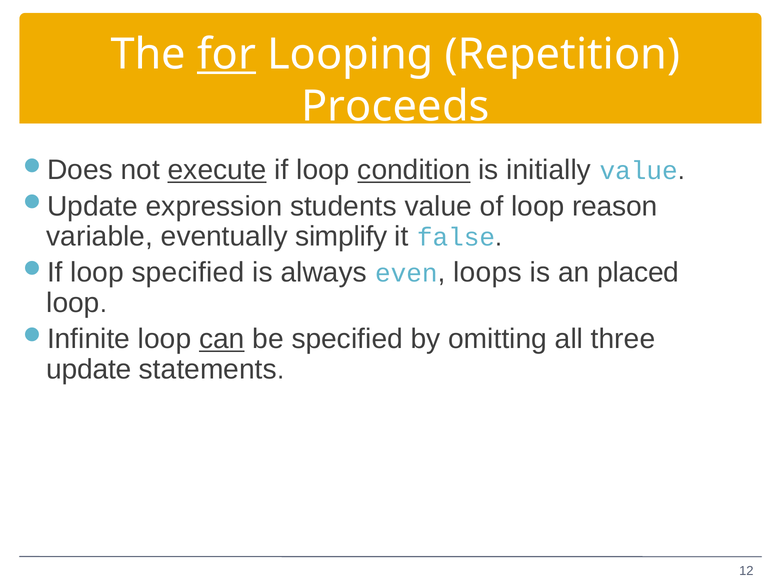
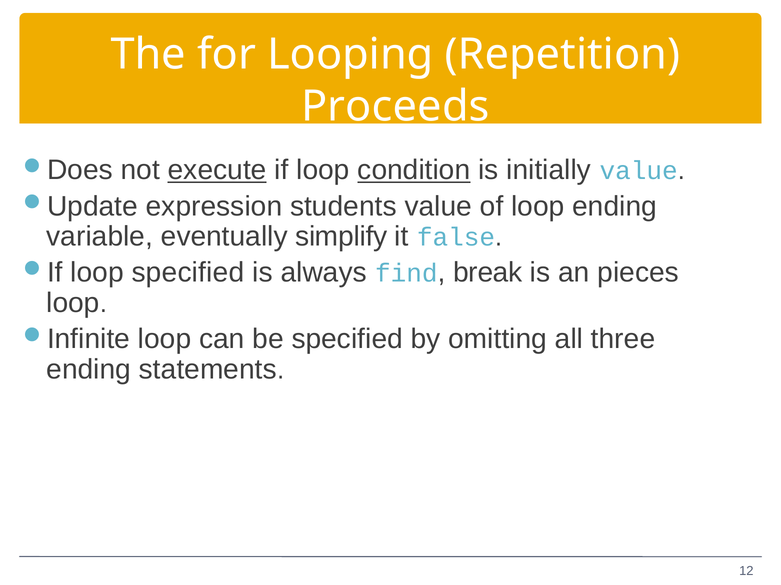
for underline: present -> none
loop reason: reason -> ending
even: even -> find
loops: loops -> break
placed: placed -> pieces
can underline: present -> none
update at (89, 370): update -> ending
